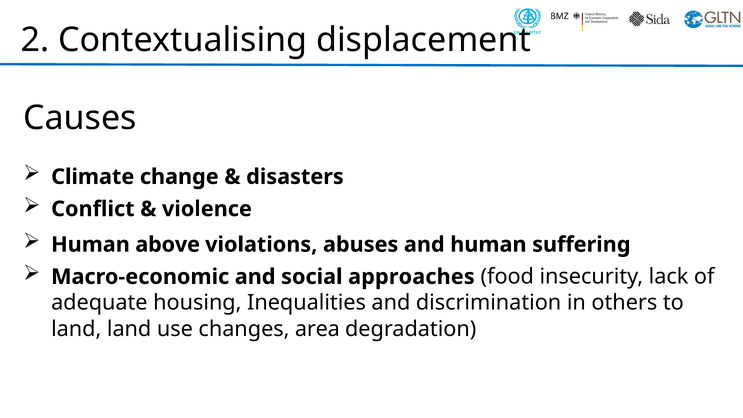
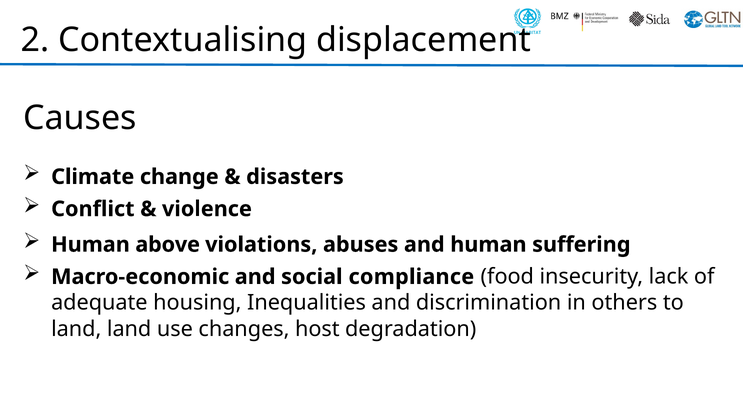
approaches: approaches -> compliance
area: area -> host
